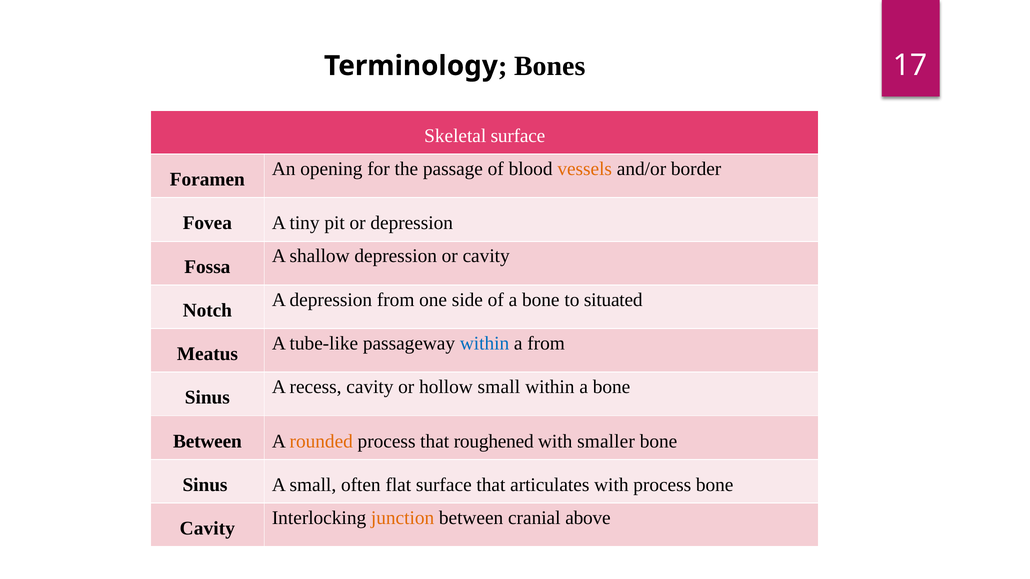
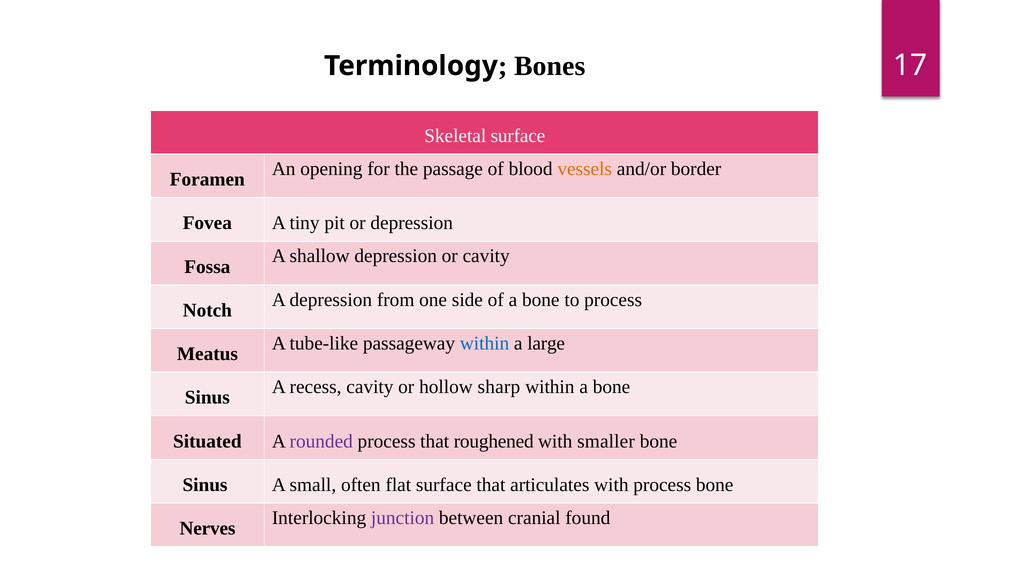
to situated: situated -> process
from at (546, 343): from -> large
small at (499, 387): small -> sharp
Between at (207, 441): Between -> Situated
rounded colour: orange -> purple
junction colour: orange -> purple
cranial above: above -> found
Cavity at (207, 529): Cavity -> Nerves
